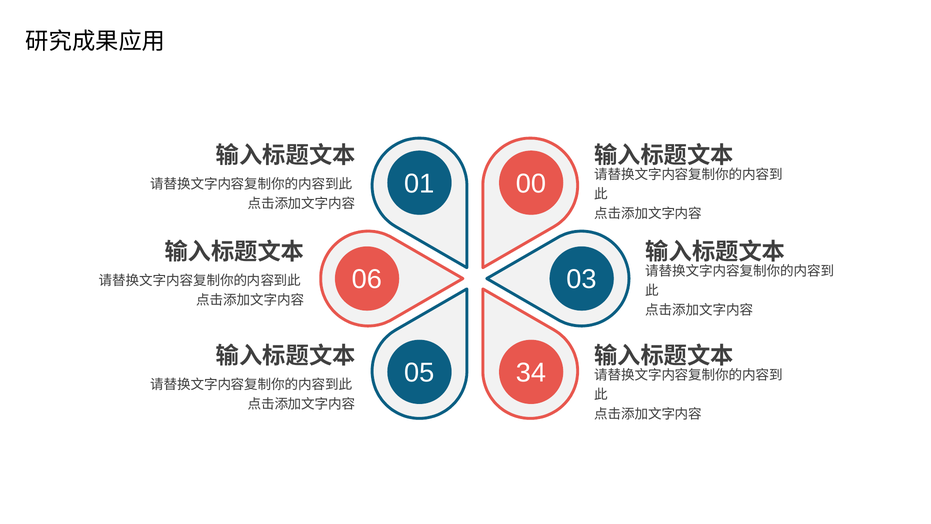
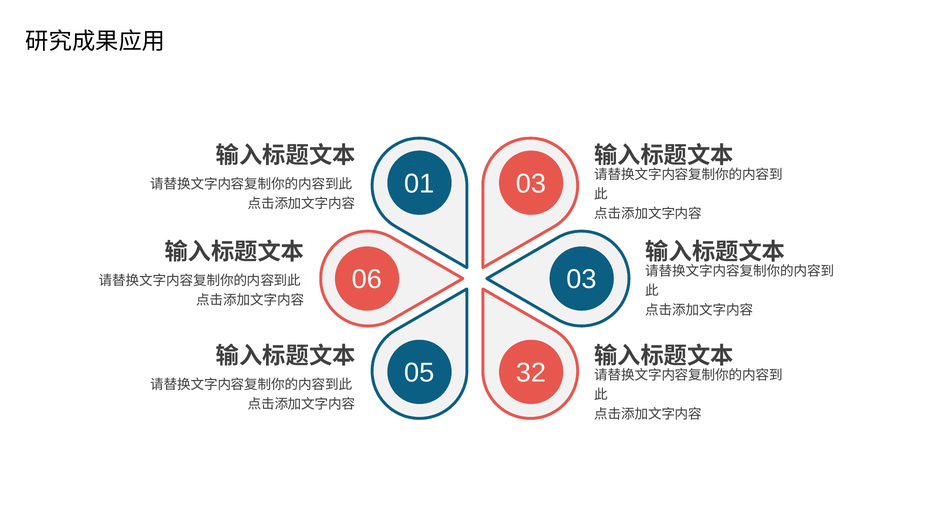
01 00: 00 -> 03
34: 34 -> 32
